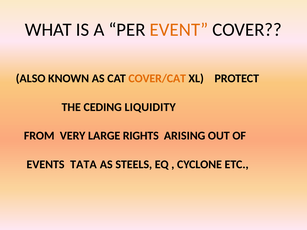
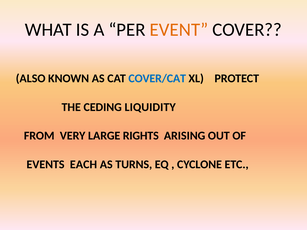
COVER/CAT colour: orange -> blue
TATA: TATA -> EACH
STEELS: STEELS -> TURNS
